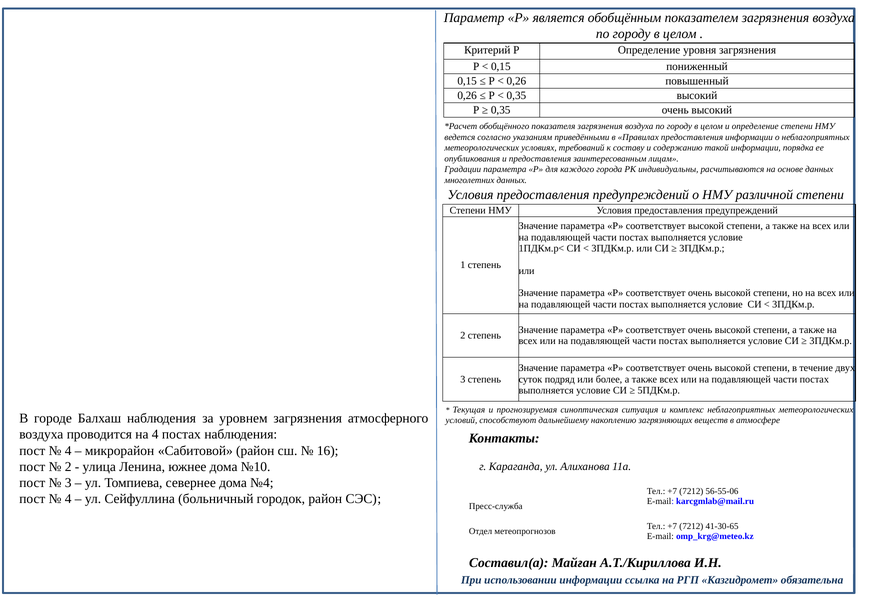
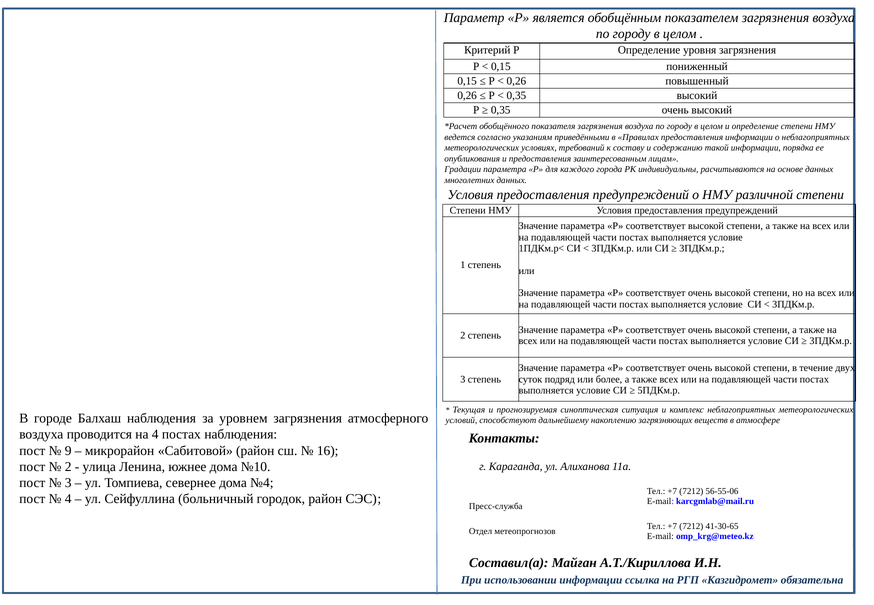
4 at (68, 451): 4 -> 9
